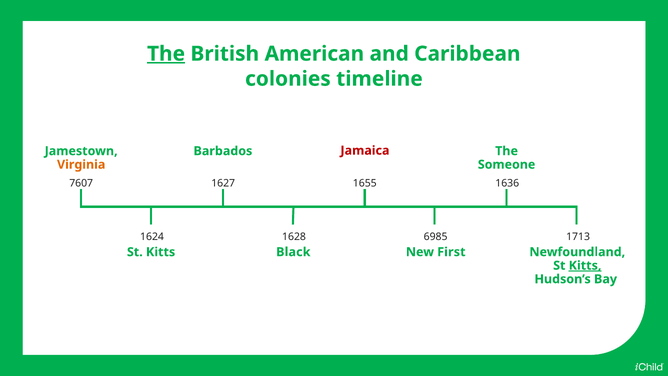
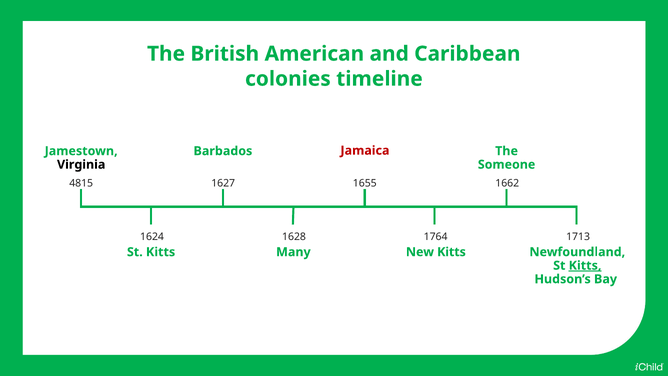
The at (166, 54) underline: present -> none
Virginia colour: orange -> black
7607: 7607 -> 4815
1636: 1636 -> 1662
6985: 6985 -> 1764
Black: Black -> Many
New First: First -> Kitts
